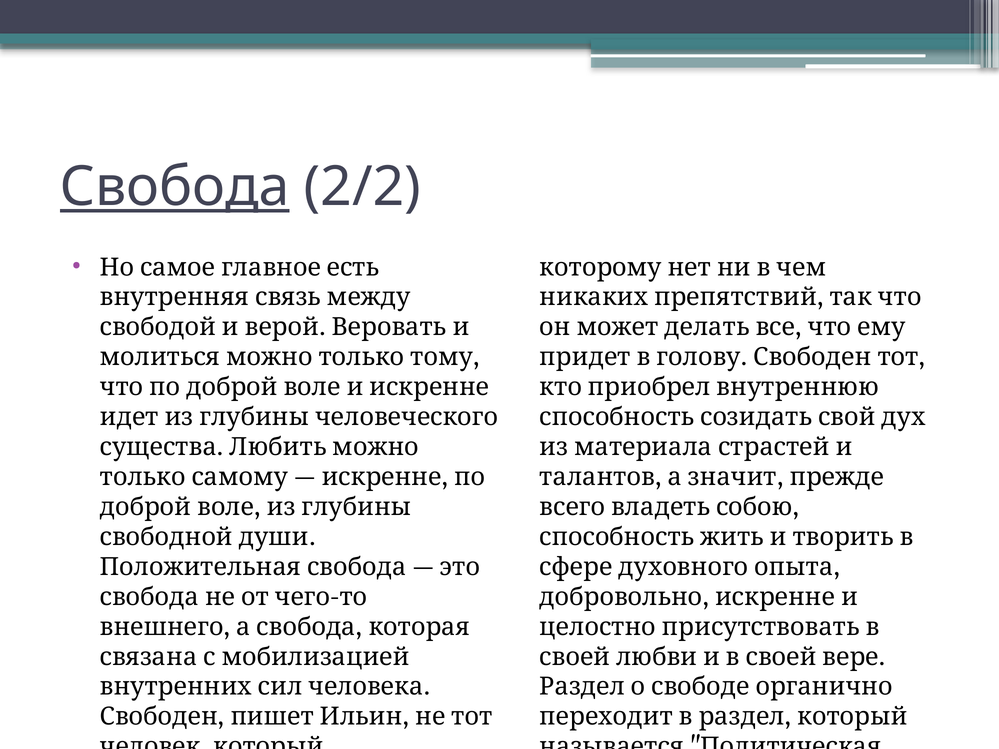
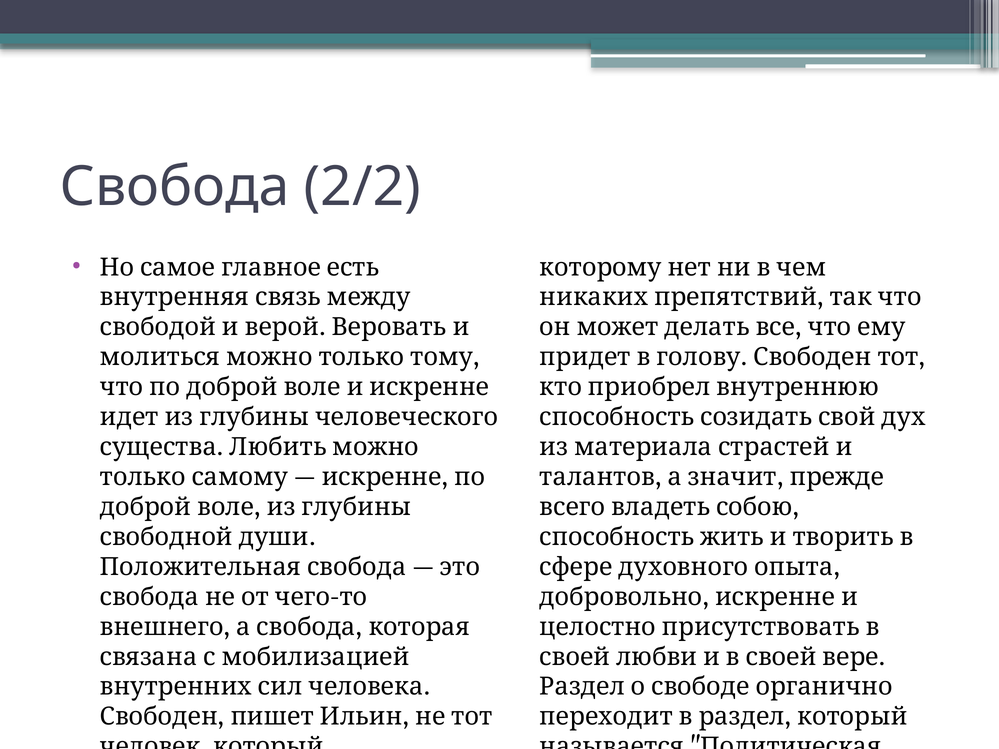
Свобода at (175, 187) underline: present -> none
